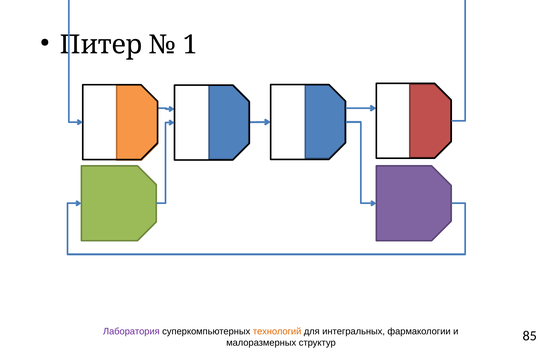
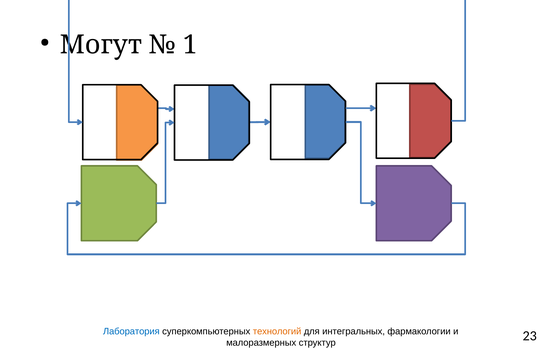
Питер: Питер -> Могут
Лаборатория colour: purple -> blue
85: 85 -> 23
